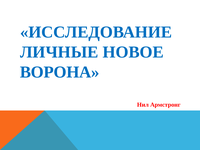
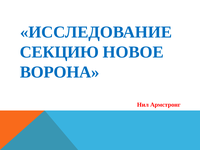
ЛИЧНЫЕ: ЛИЧНЫЕ -> СЕКЦИЮ
